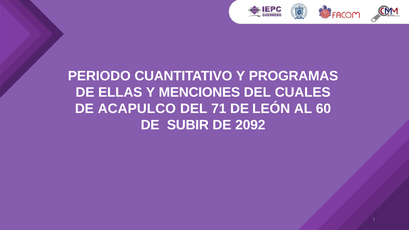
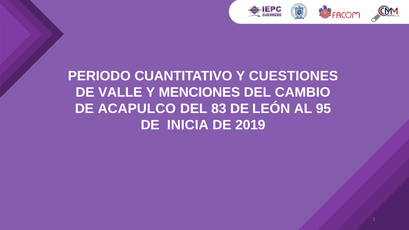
PROGRAMAS: PROGRAMAS -> CUESTIONES
ELLAS: ELLAS -> VALLE
CUALES: CUALES -> CAMBIO
71: 71 -> 83
60: 60 -> 95
SUBIR: SUBIR -> INICIA
2092: 2092 -> 2019
